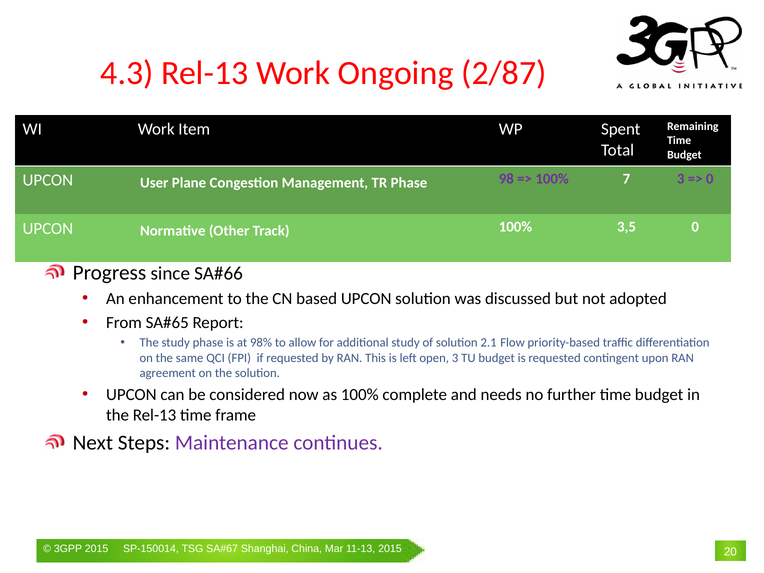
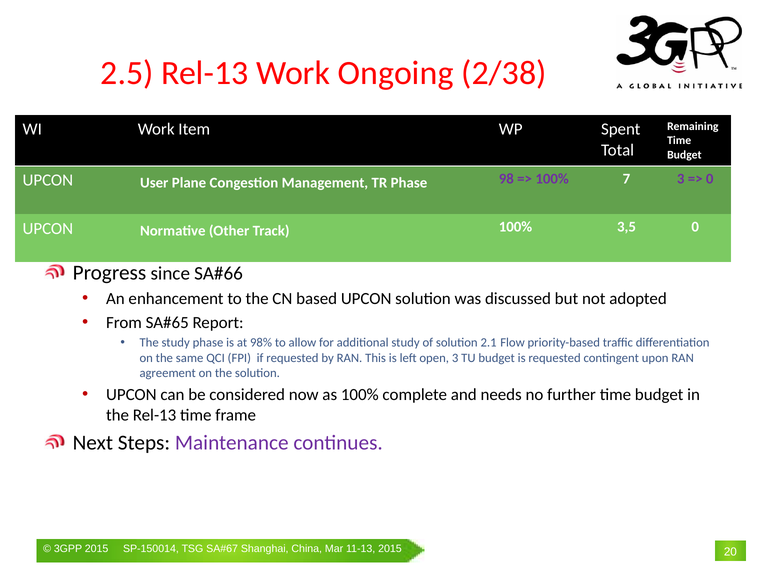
4.3: 4.3 -> 2.5
2/87: 2/87 -> 2/38
